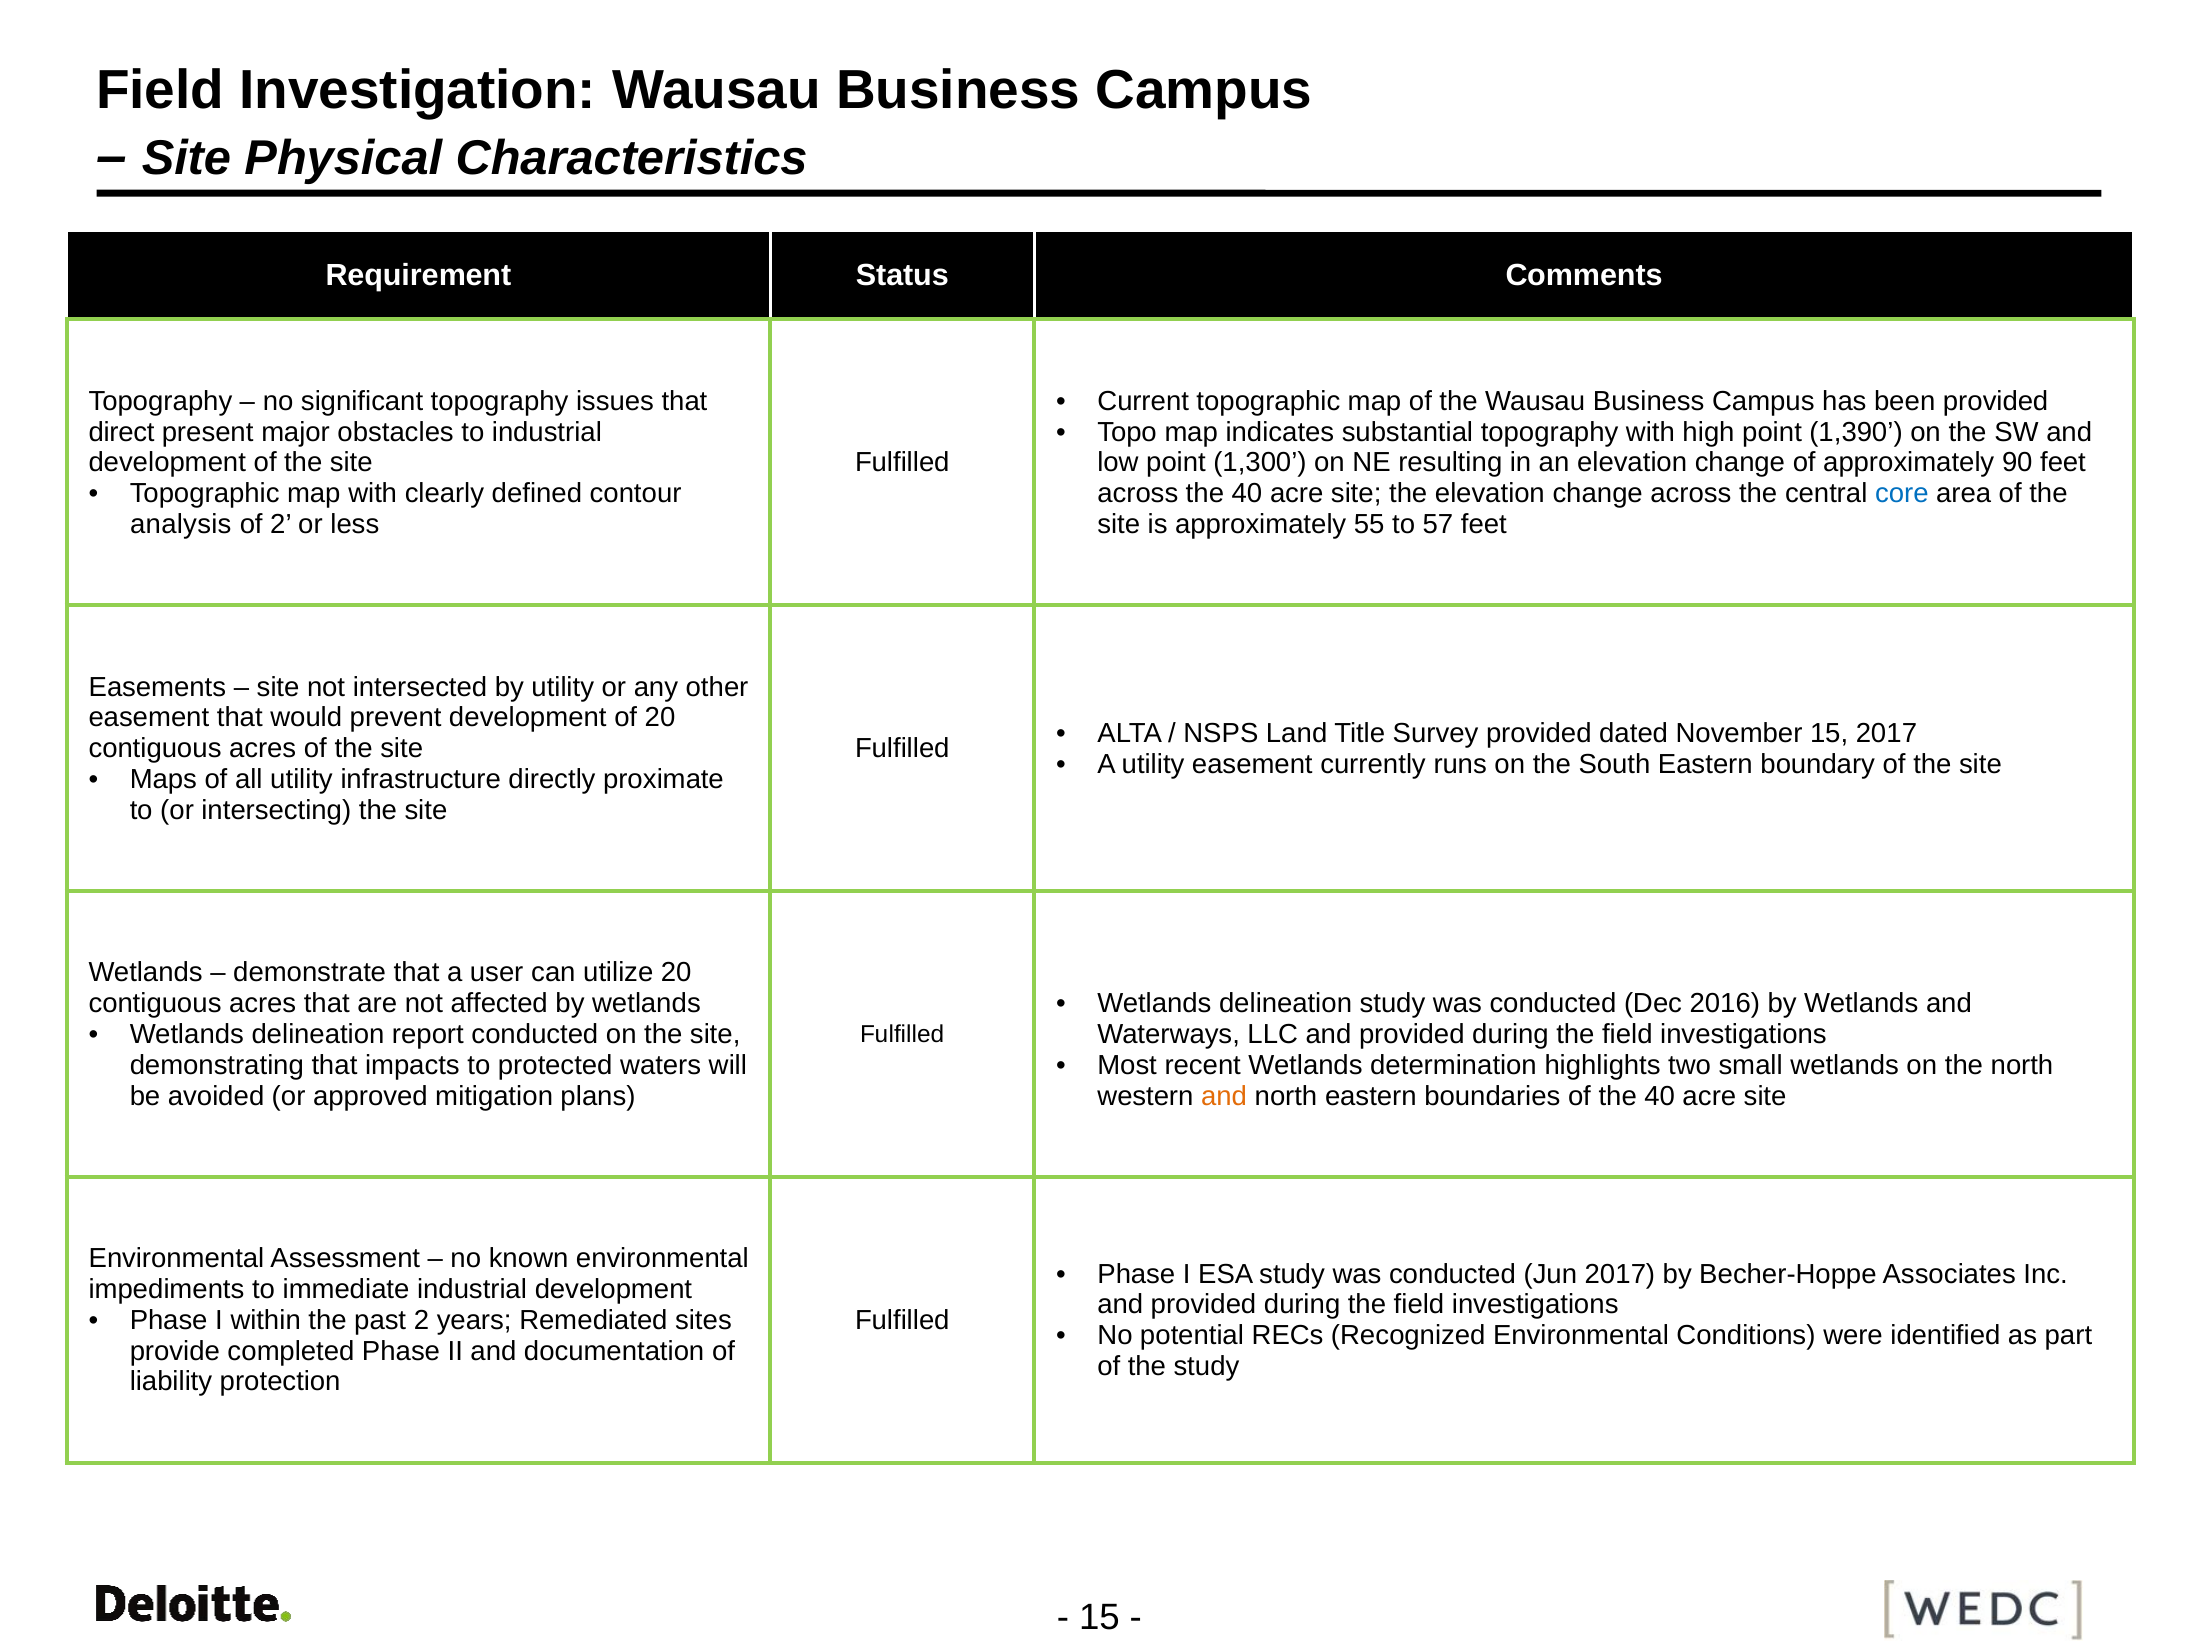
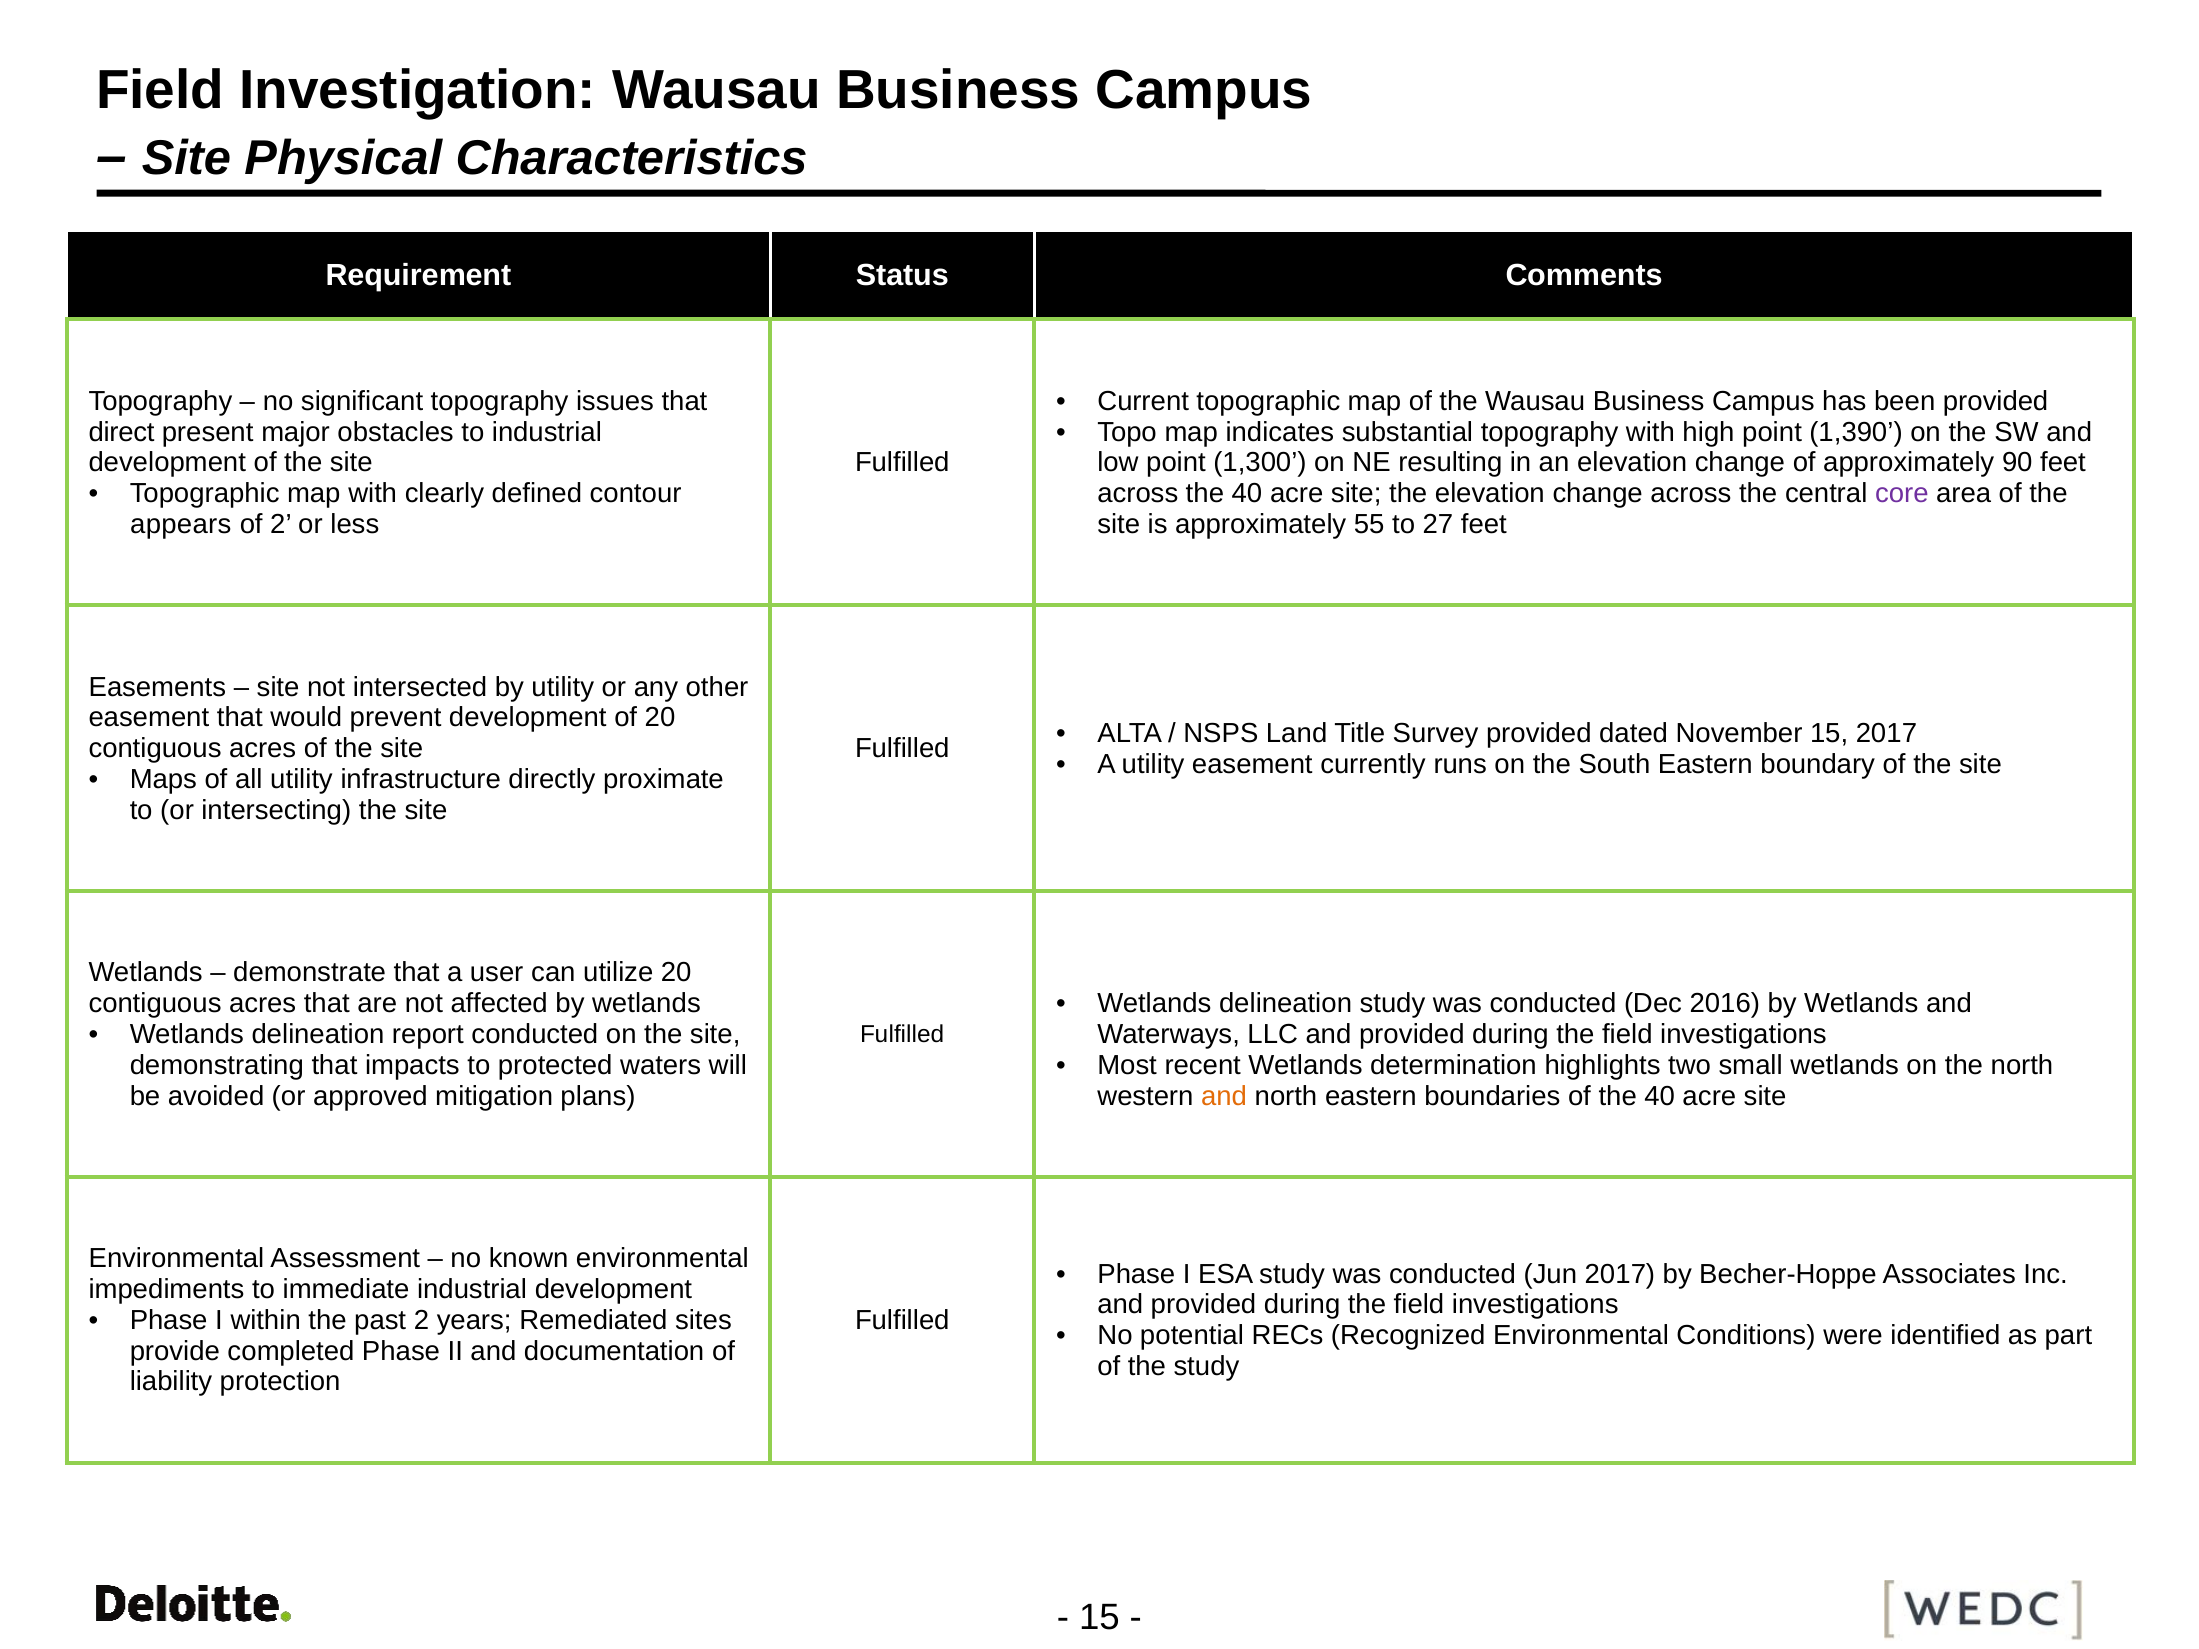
core colour: blue -> purple
analysis: analysis -> appears
57: 57 -> 27
